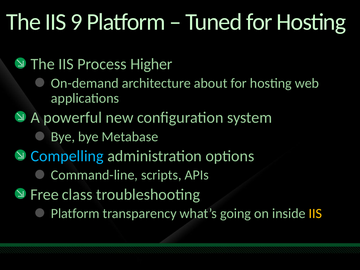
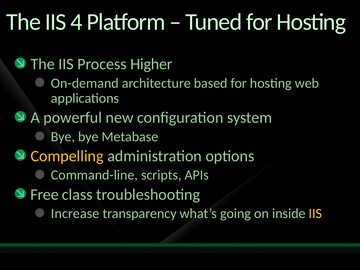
9: 9 -> 4
about: about -> based
Compelling colour: light blue -> yellow
Platform at (75, 214): Platform -> Increase
